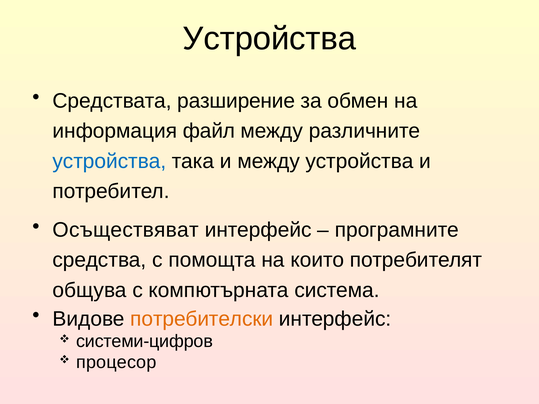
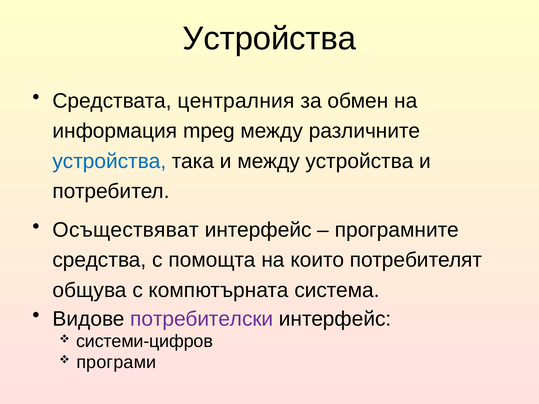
разширение: разширение -> централния
файл: файл -> mpeg
потребителски colour: orange -> purple
процесор: процесор -> програми
